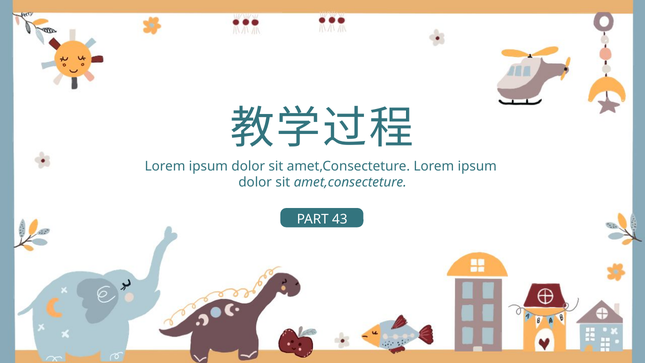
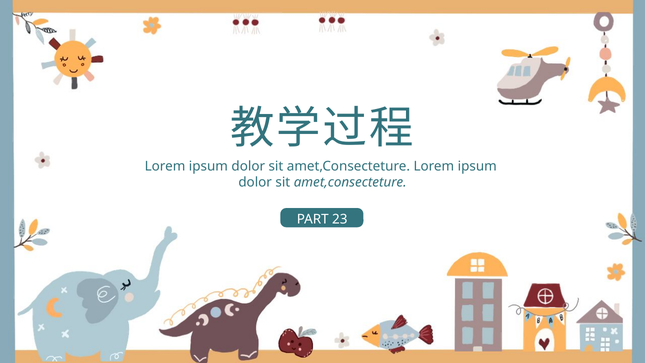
43: 43 -> 23
